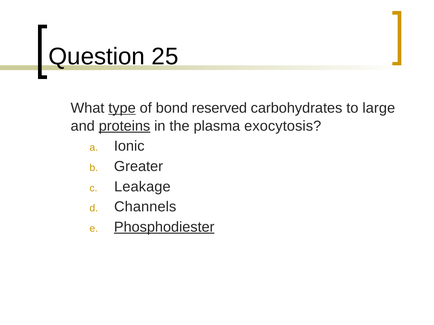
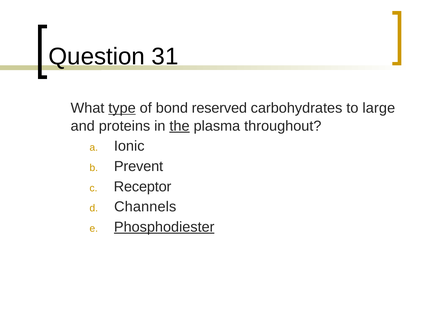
25: 25 -> 31
proteins underline: present -> none
the underline: none -> present
exocytosis: exocytosis -> throughout
Greater: Greater -> Prevent
Leakage: Leakage -> Receptor
